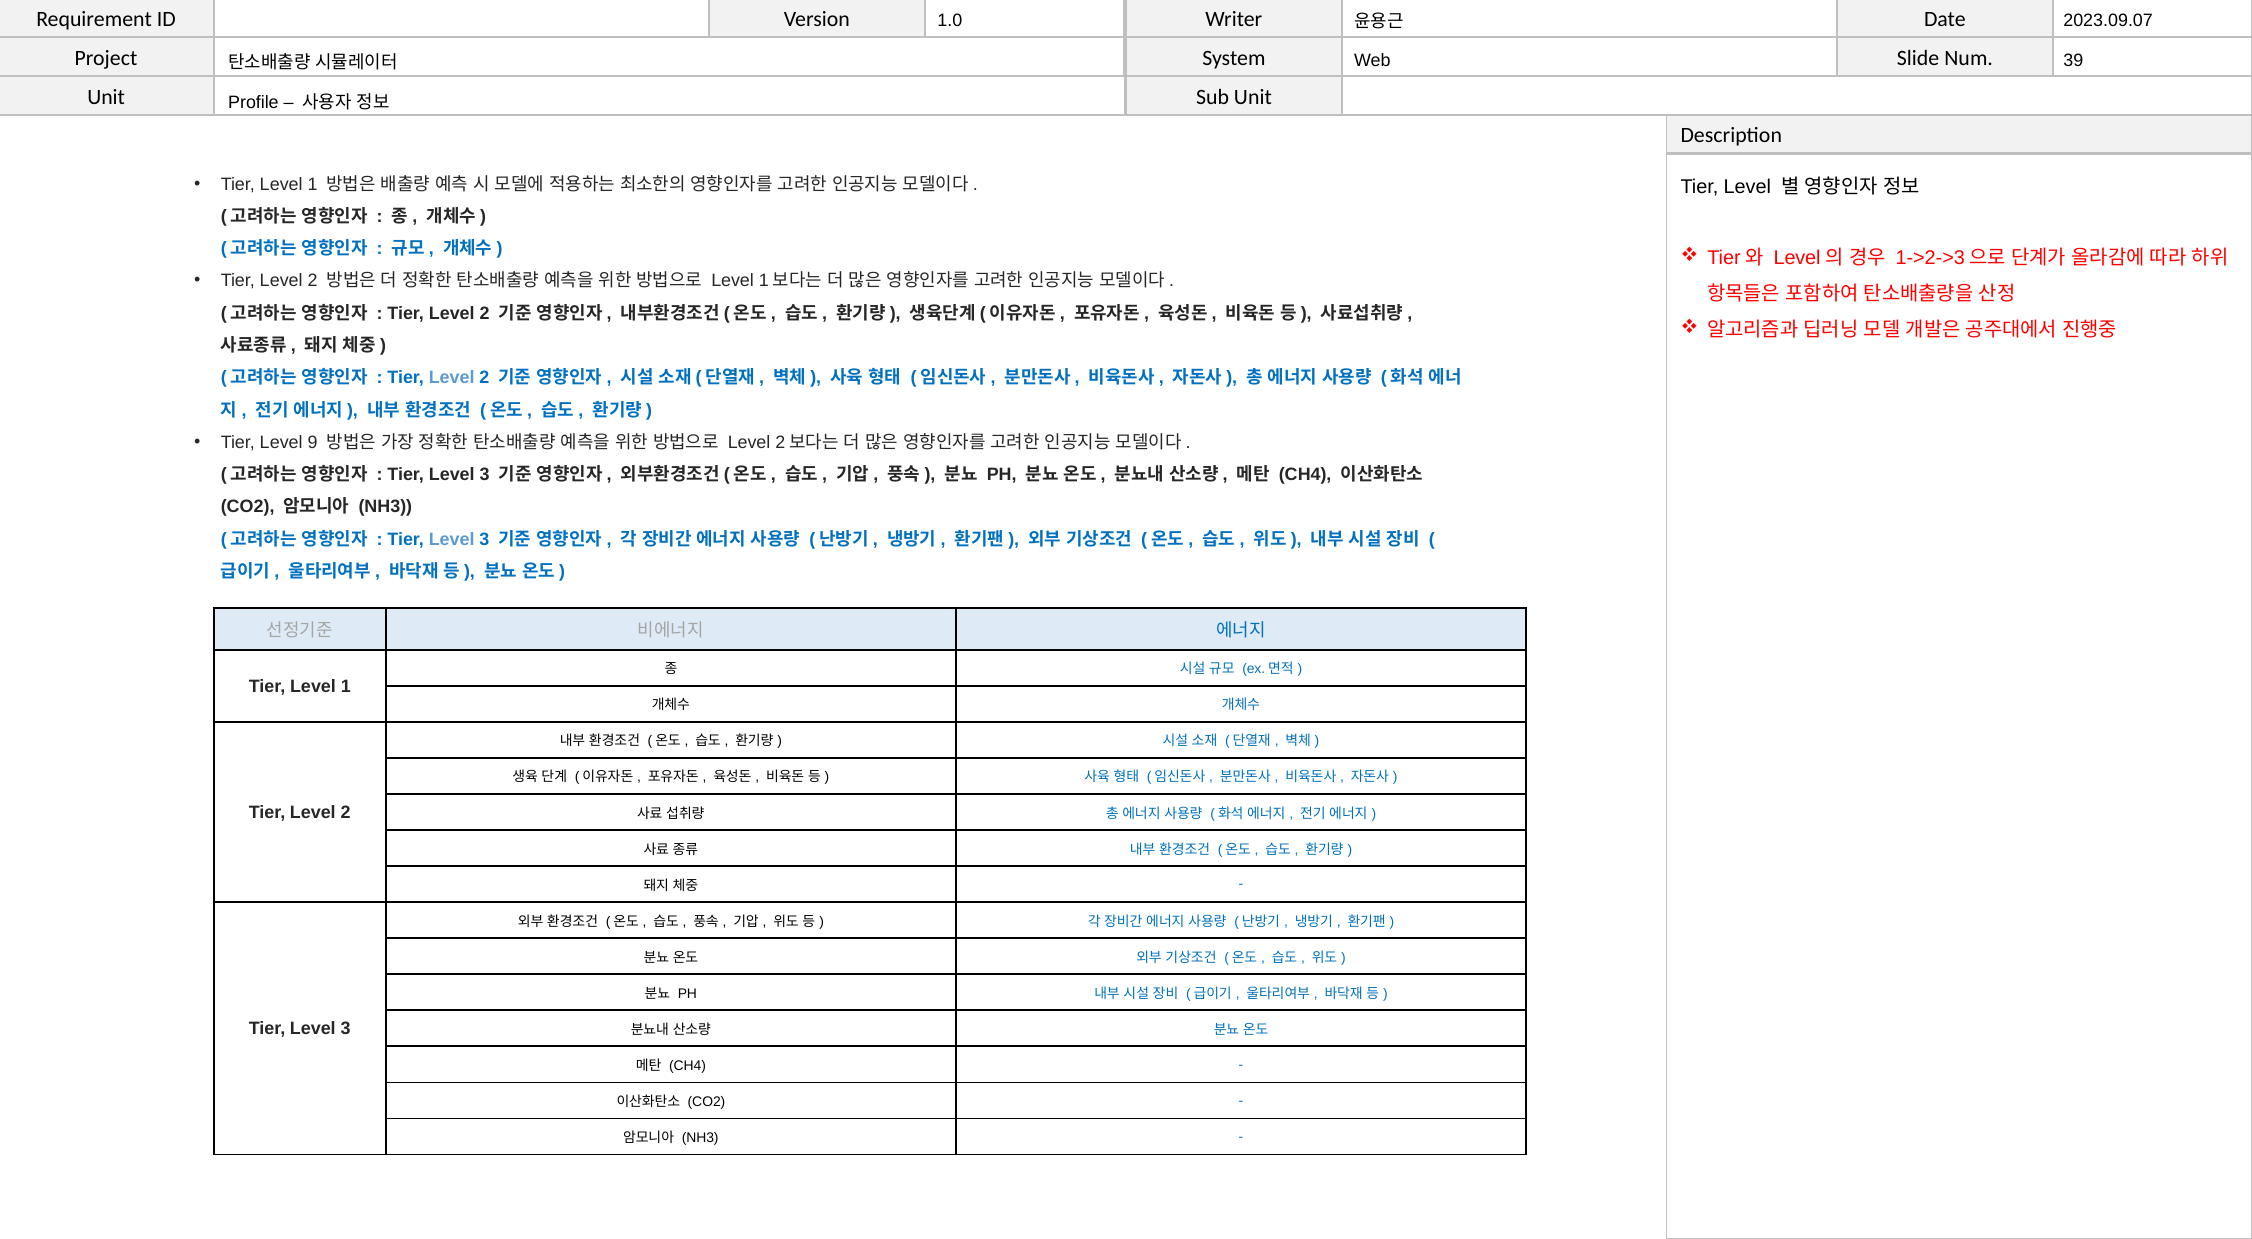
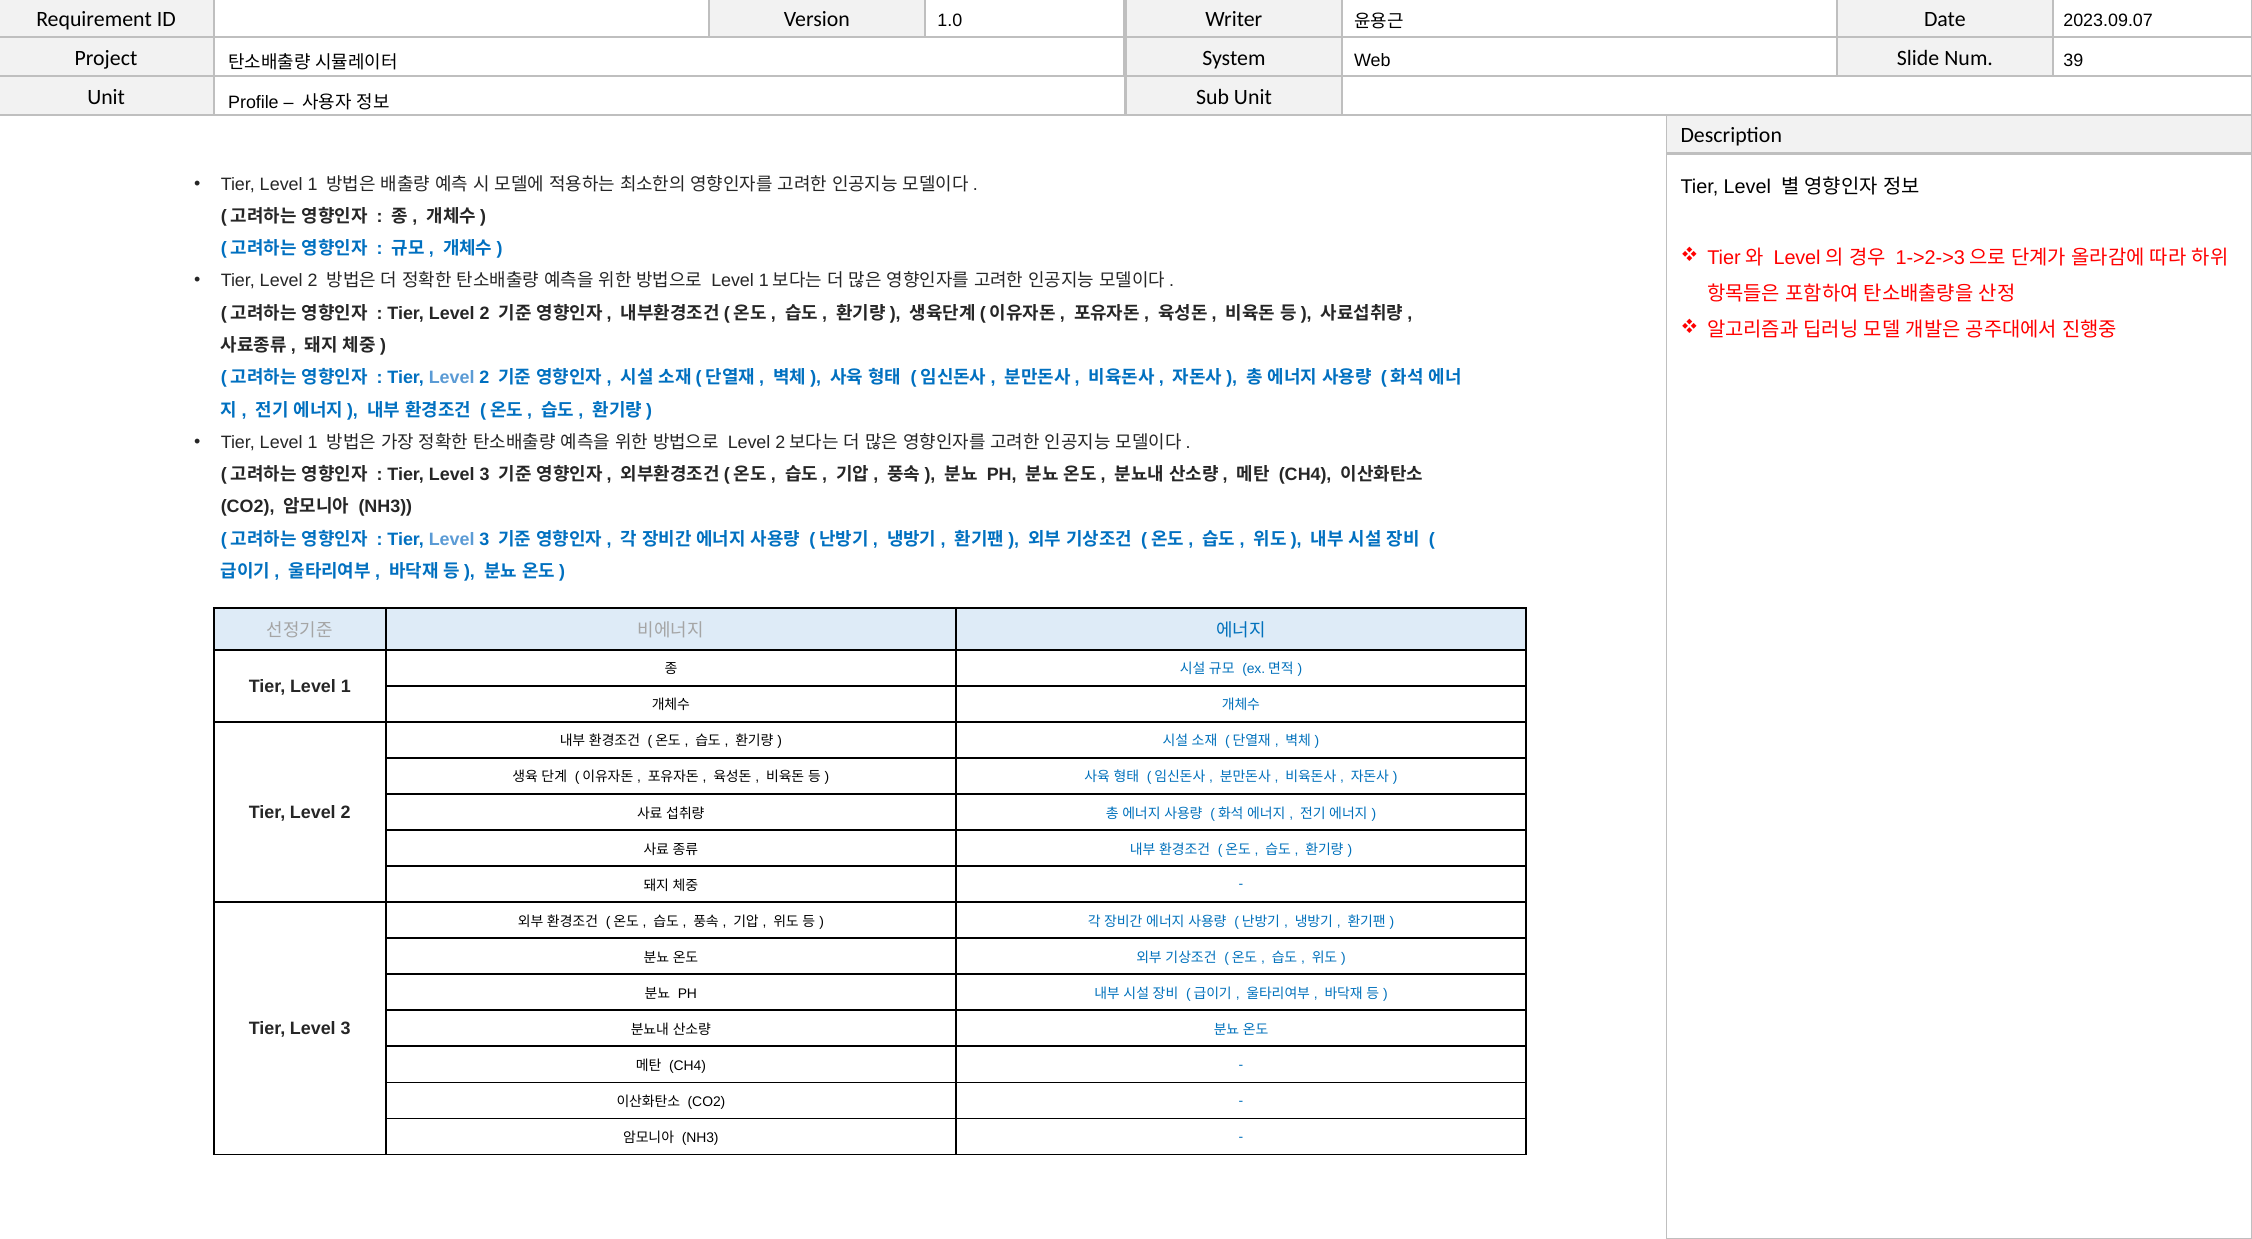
9 at (313, 442): 9 -> 1
